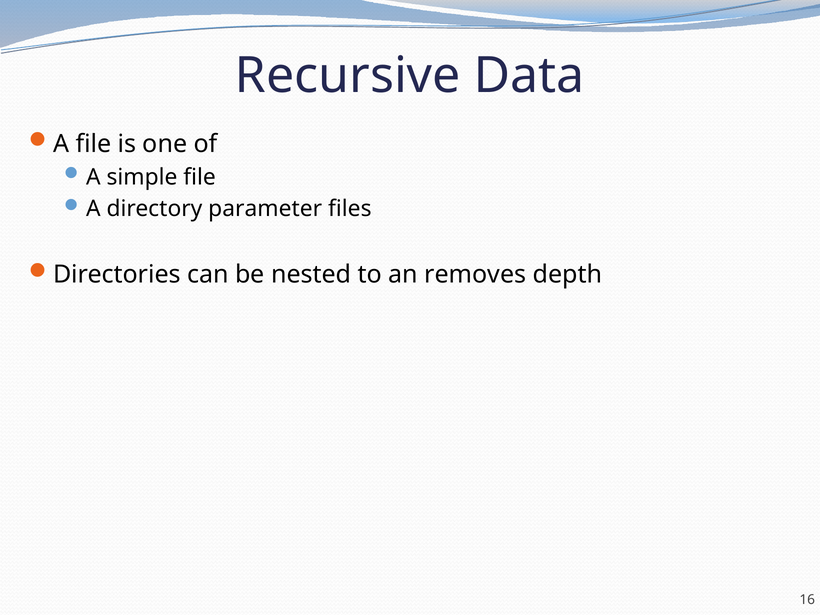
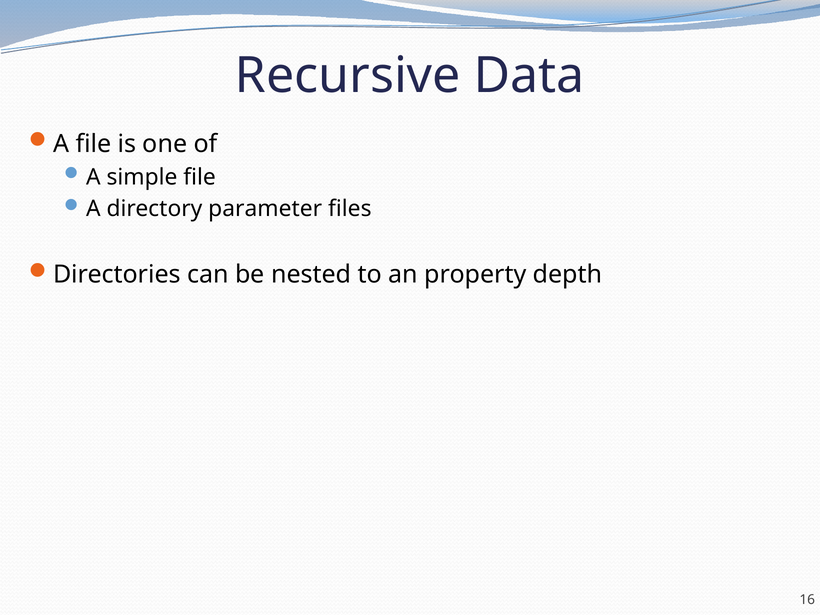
removes: removes -> property
